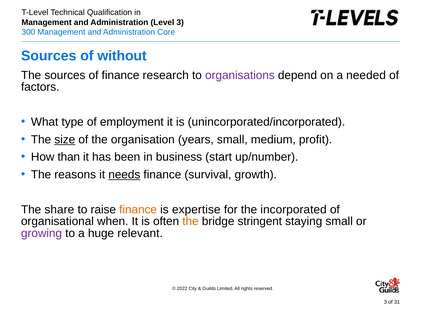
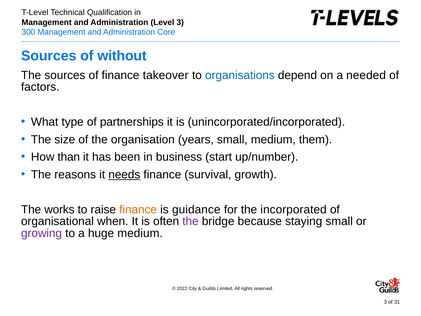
research: research -> takeover
organisations colour: purple -> blue
employment: employment -> partnerships
size underline: present -> none
profit: profit -> them
share: share -> works
expertise: expertise -> guidance
the at (191, 221) colour: orange -> purple
stringent: stringent -> because
huge relevant: relevant -> medium
